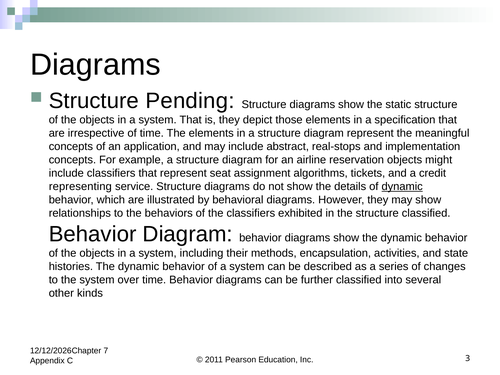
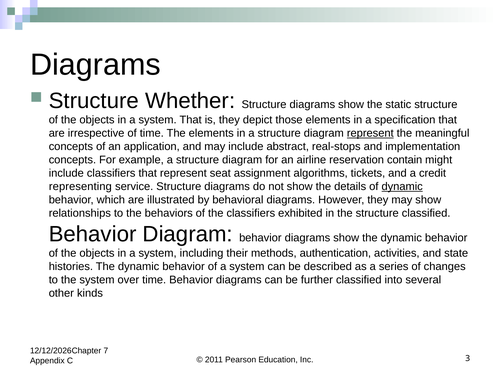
Pending: Pending -> Whether
represent at (370, 133) underline: none -> present
reservation objects: objects -> contain
encapsulation: encapsulation -> authentication
